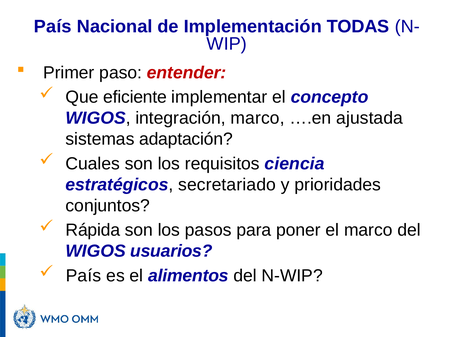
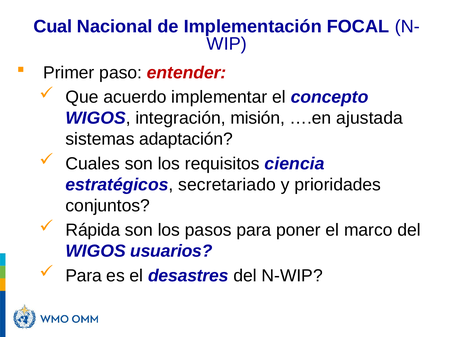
País at (53, 26): País -> Cual
TODAS: TODAS -> FOCAL
eficiente: eficiente -> acuerdo
integración marco: marco -> misión
País at (83, 276): País -> Para
alimentos: alimentos -> desastres
